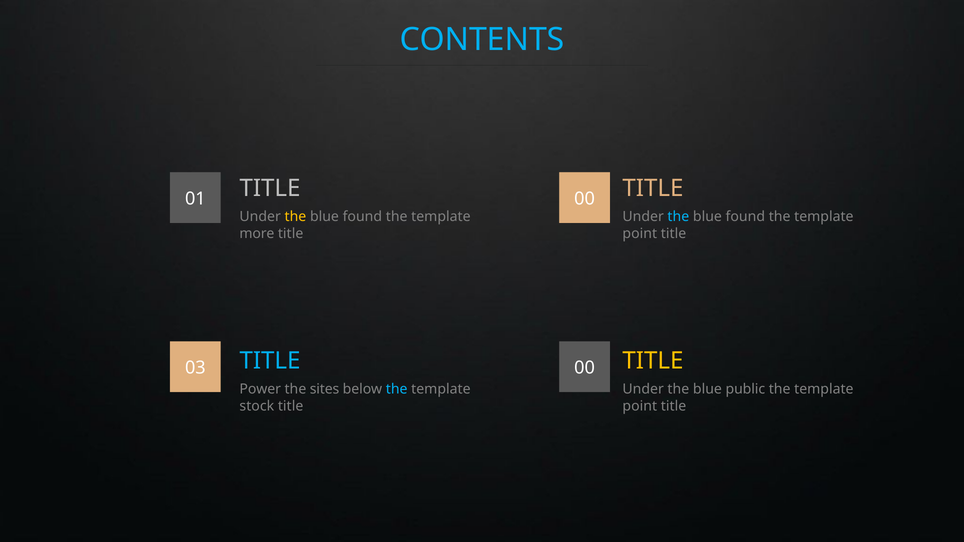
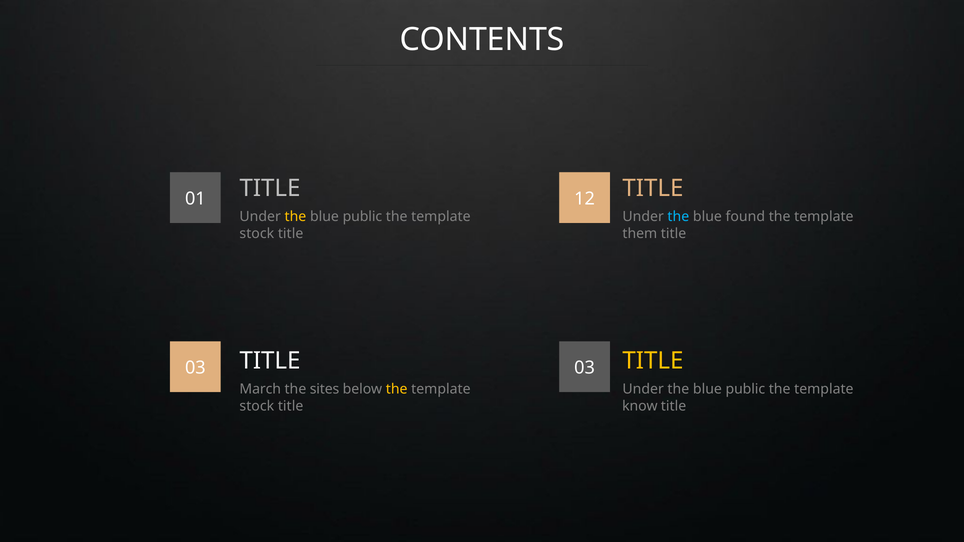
CONTENTS colour: light blue -> white
01 00: 00 -> 12
found at (362, 217): found -> public
more at (257, 234): more -> stock
point at (640, 234): point -> them
TITLE at (270, 361) colour: light blue -> white
03 00: 00 -> 03
Power: Power -> March
the at (397, 389) colour: light blue -> yellow
point at (640, 406): point -> know
